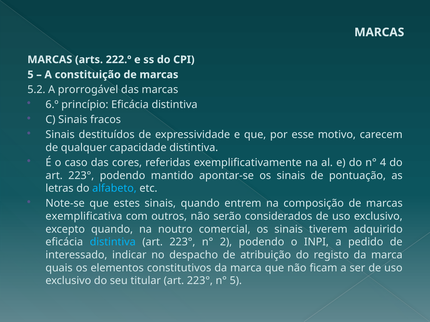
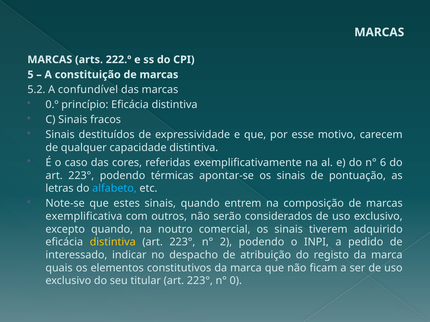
prorrogável: prorrogável -> confundível
6.º: 6.º -> 0.º
4: 4 -> 6
mantido: mantido -> térmicas
distintiva at (113, 242) colour: light blue -> yellow
n° 5: 5 -> 0
